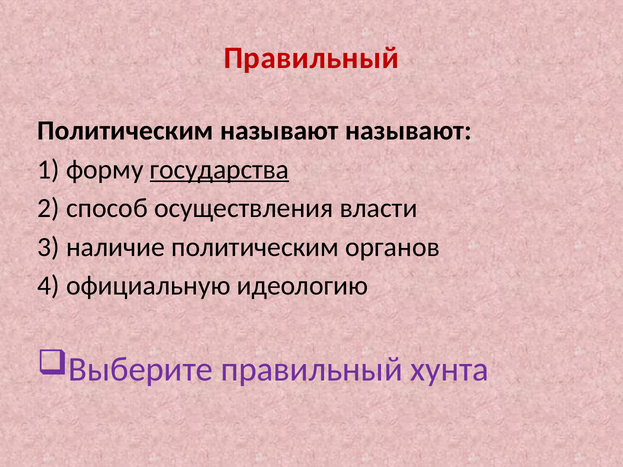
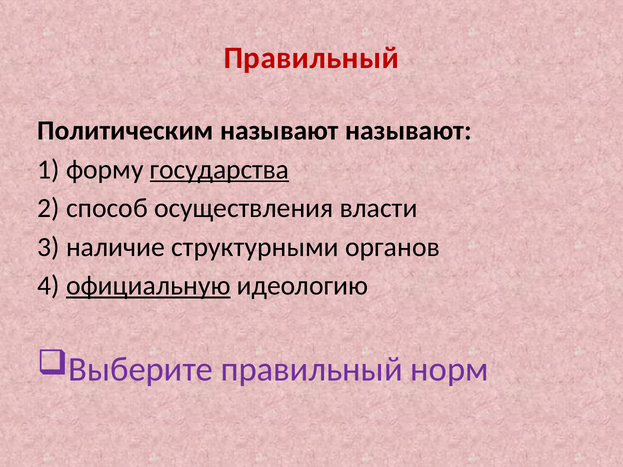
наличие политическим: политическим -> структурными
официальную underline: none -> present
хунта: хунта -> норм
